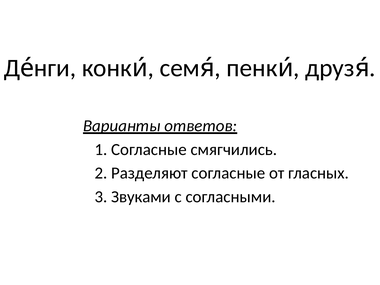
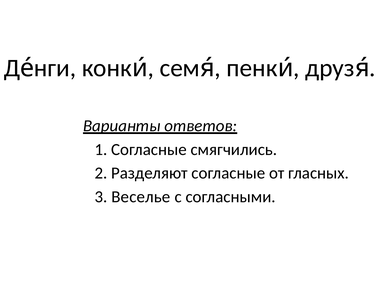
Звуками: Звуками -> Веселье
